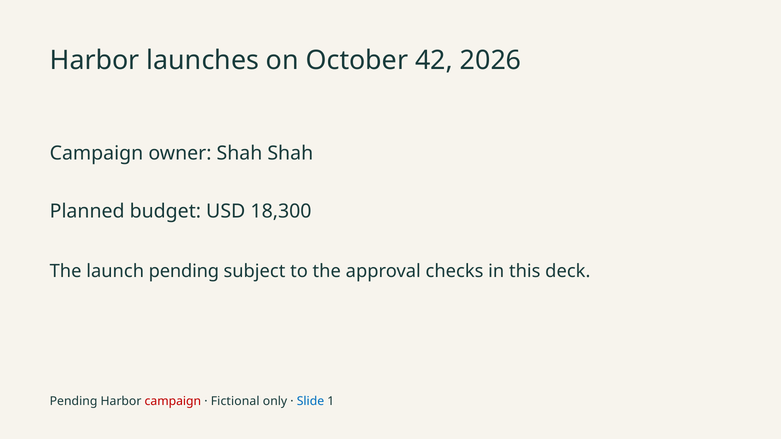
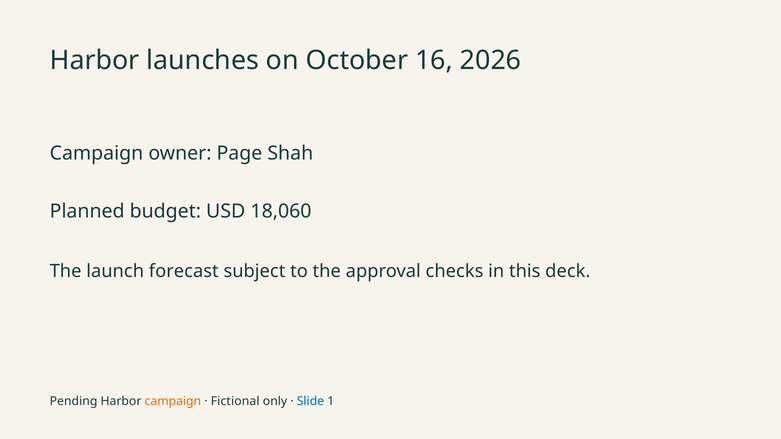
42: 42 -> 16
owner Shah: Shah -> Page
18,300: 18,300 -> 18,060
launch pending: pending -> forecast
campaign at (173, 402) colour: red -> orange
